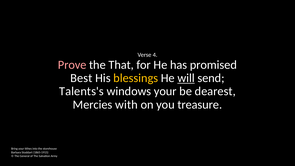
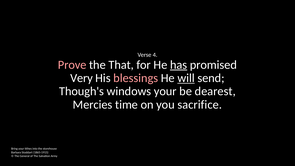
has underline: none -> present
Best: Best -> Very
blessings colour: yellow -> pink
Talents's: Talents's -> Though's
with: with -> time
treasure: treasure -> sacrifice
